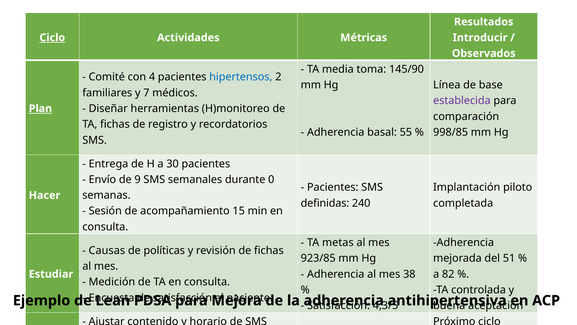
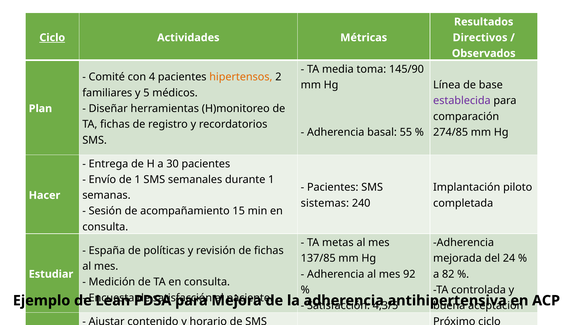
Introducir: Introducir -> Directivos
hipertensos colour: blue -> orange
7: 7 -> 5
Plan at (40, 108) underline: present -> none
998/85: 998/85 -> 274/85
de 9: 9 -> 1
durante 0: 0 -> 1
definidas at (325, 203): definidas -> sistemas
Causas: Causas -> España
923/85: 923/85 -> 137/85
51: 51 -> 24
38: 38 -> 92
